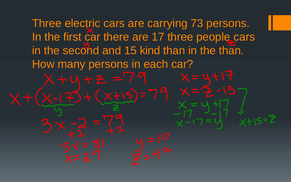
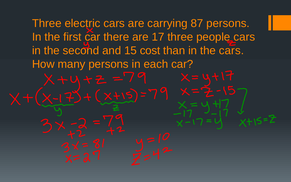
73: 73 -> 87
kind: kind -> cost
the than: than -> cars
